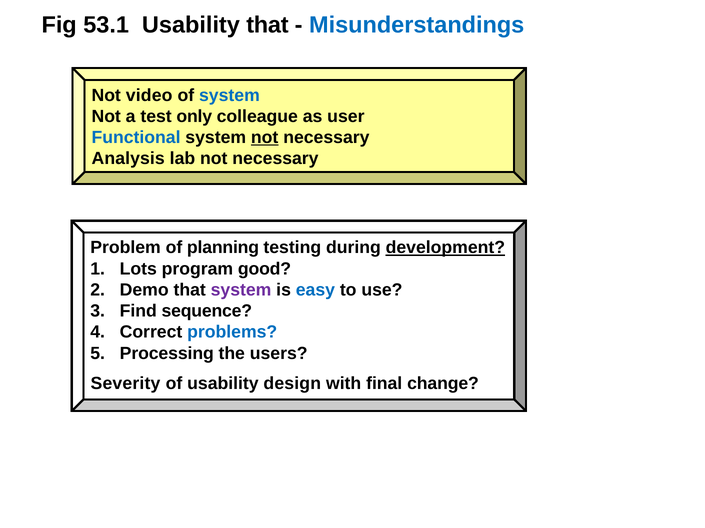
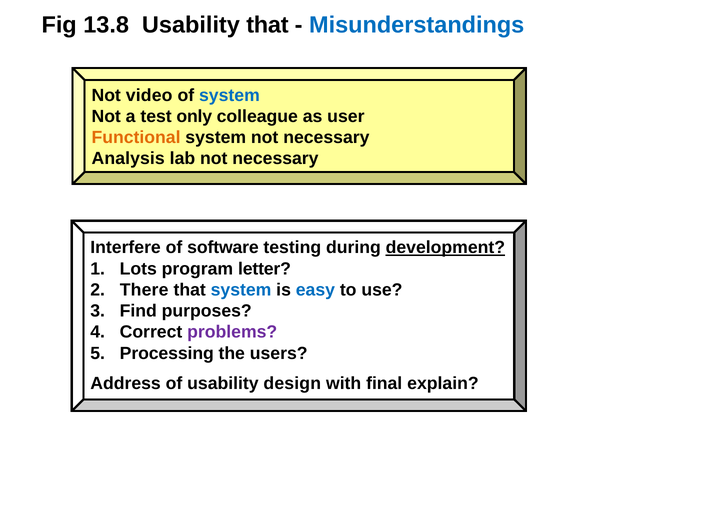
53.1: 53.1 -> 13.8
Functional colour: blue -> orange
not at (265, 138) underline: present -> none
Problem: Problem -> Interfere
planning: planning -> software
good: good -> letter
Demo: Demo -> There
system at (241, 290) colour: purple -> blue
sequence: sequence -> purposes
problems colour: blue -> purple
Severity: Severity -> Address
change: change -> explain
